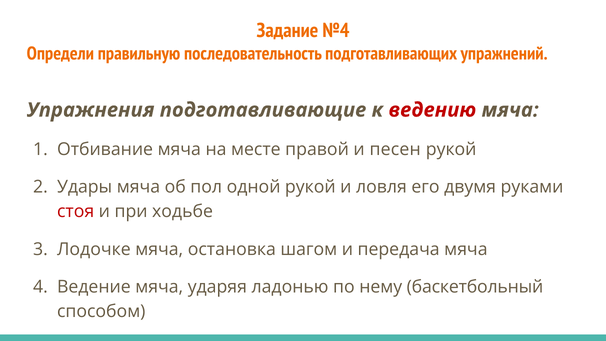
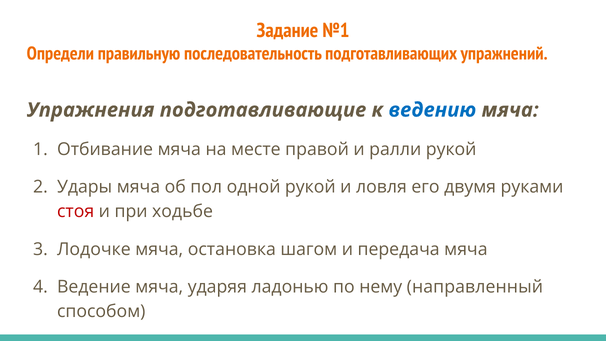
№4: №4 -> №1
ведению colour: red -> blue
песен: песен -> ралли
баскетбольный: баскетбольный -> направленный
